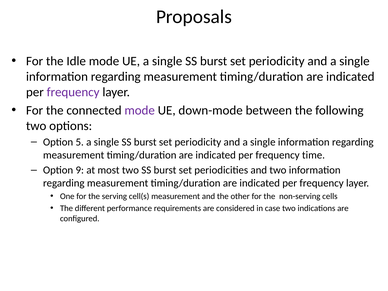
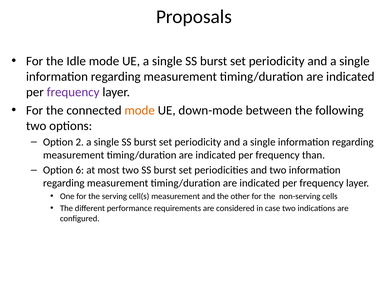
mode at (140, 110) colour: purple -> orange
5: 5 -> 2
time: time -> than
9: 9 -> 6
